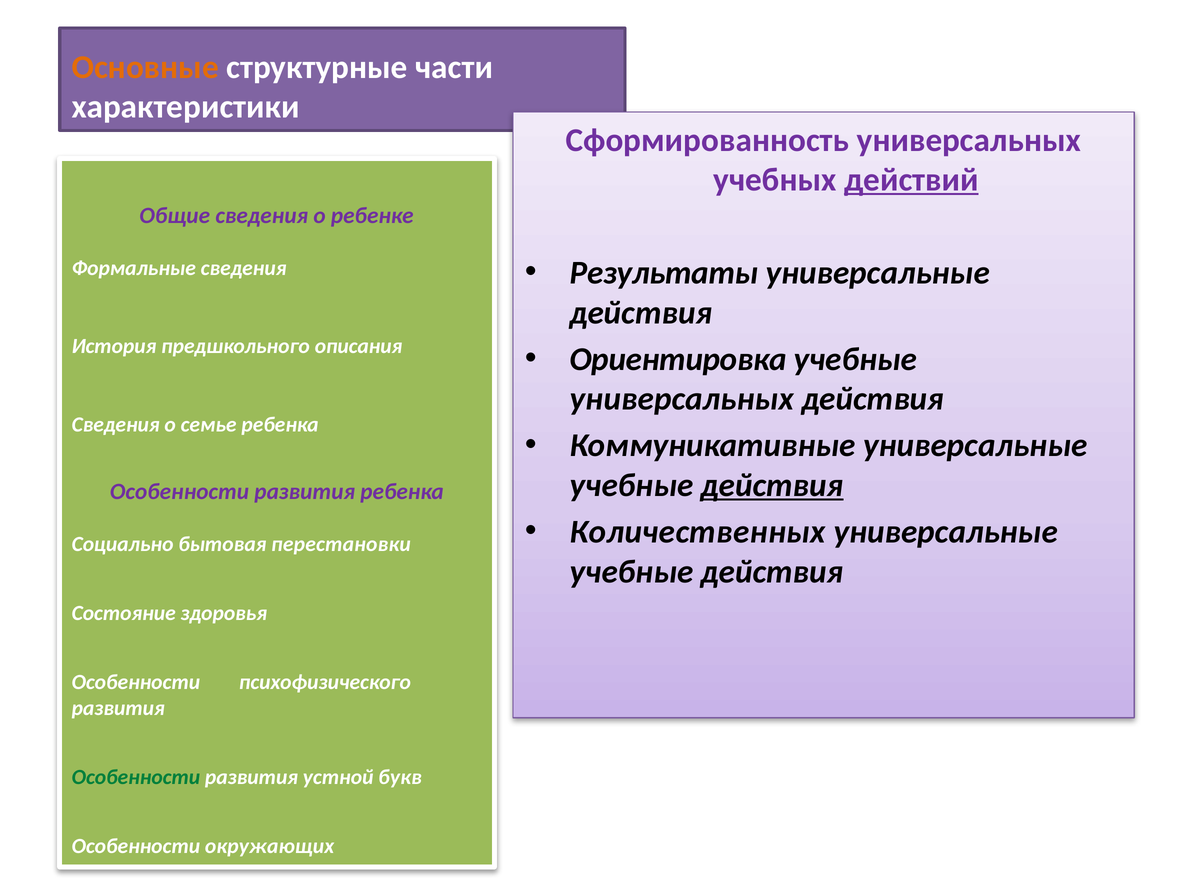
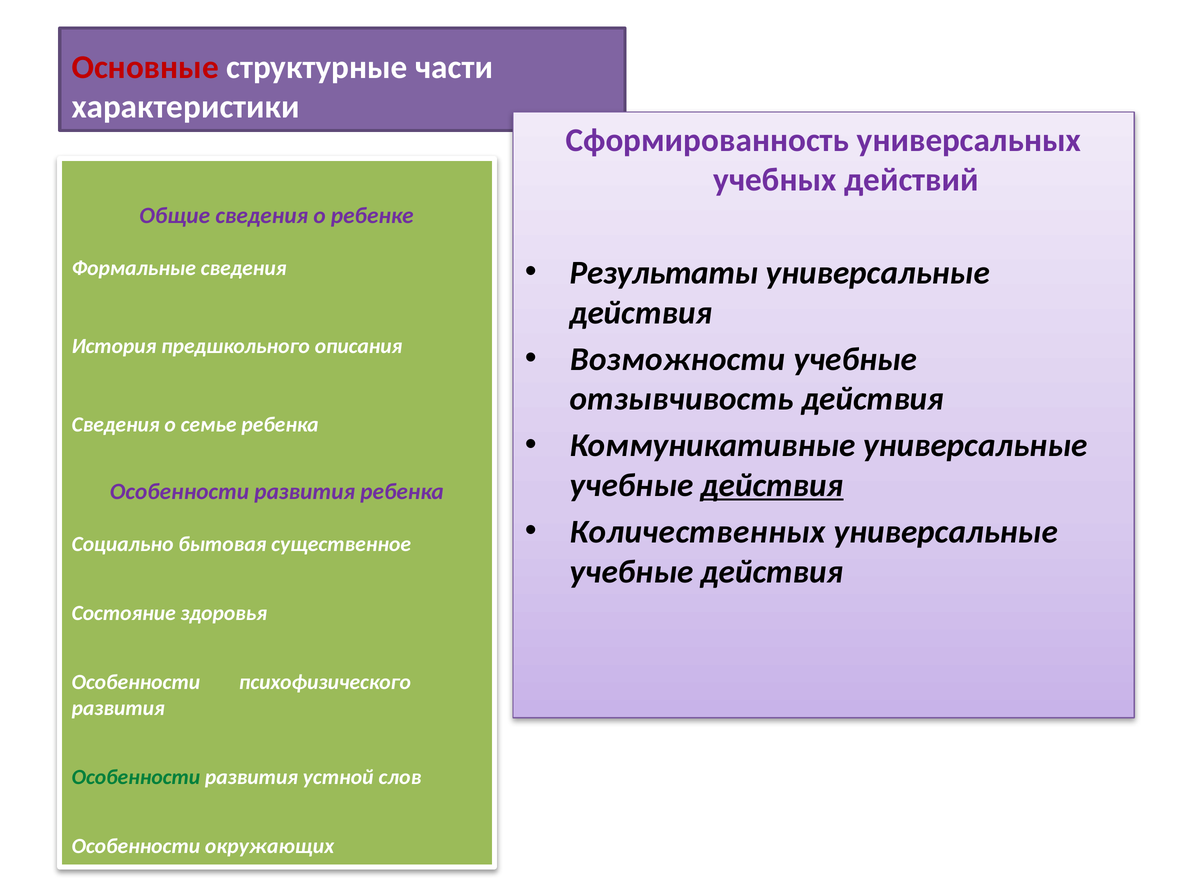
Основные colour: orange -> red
действий underline: present -> none
Ориентировка: Ориентировка -> Возможности
универсальных at (682, 399): универсальных -> отзывчивость
перестановки: перестановки -> существенное
букв: букв -> слов
